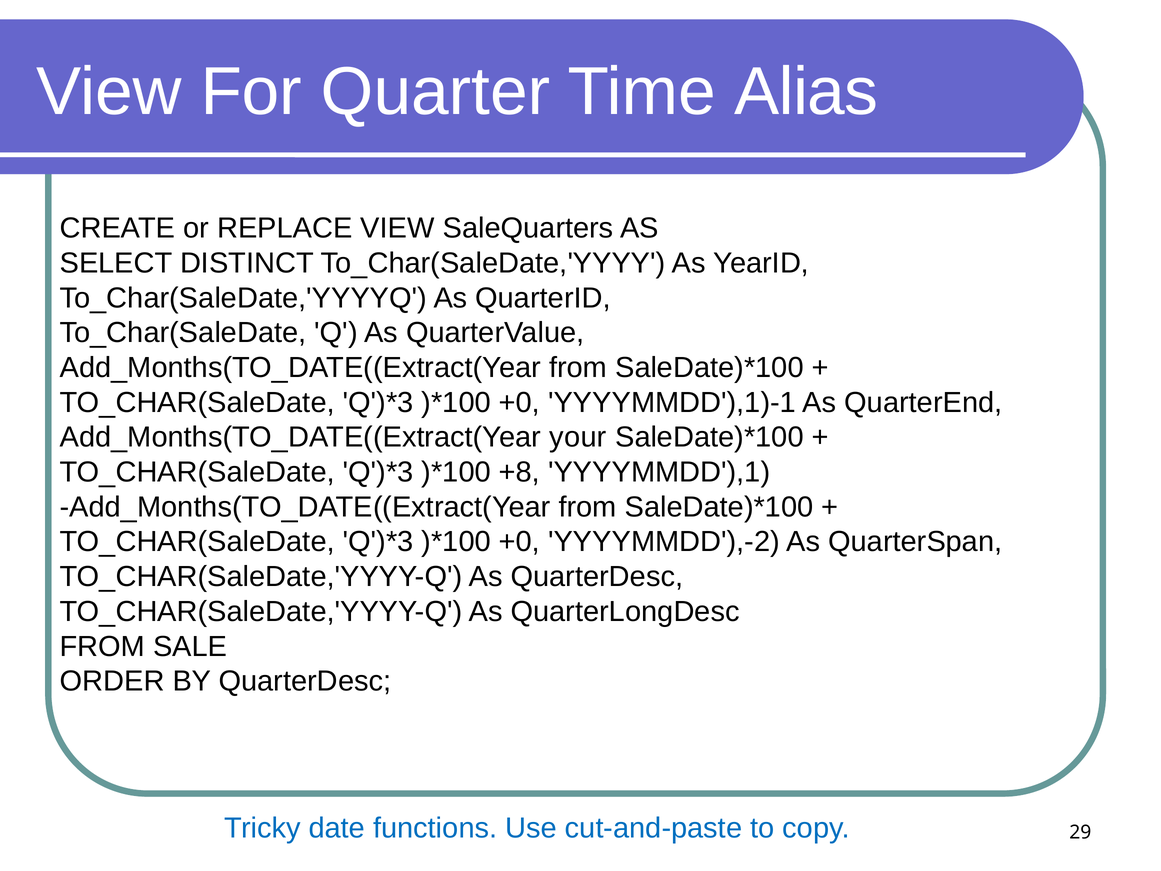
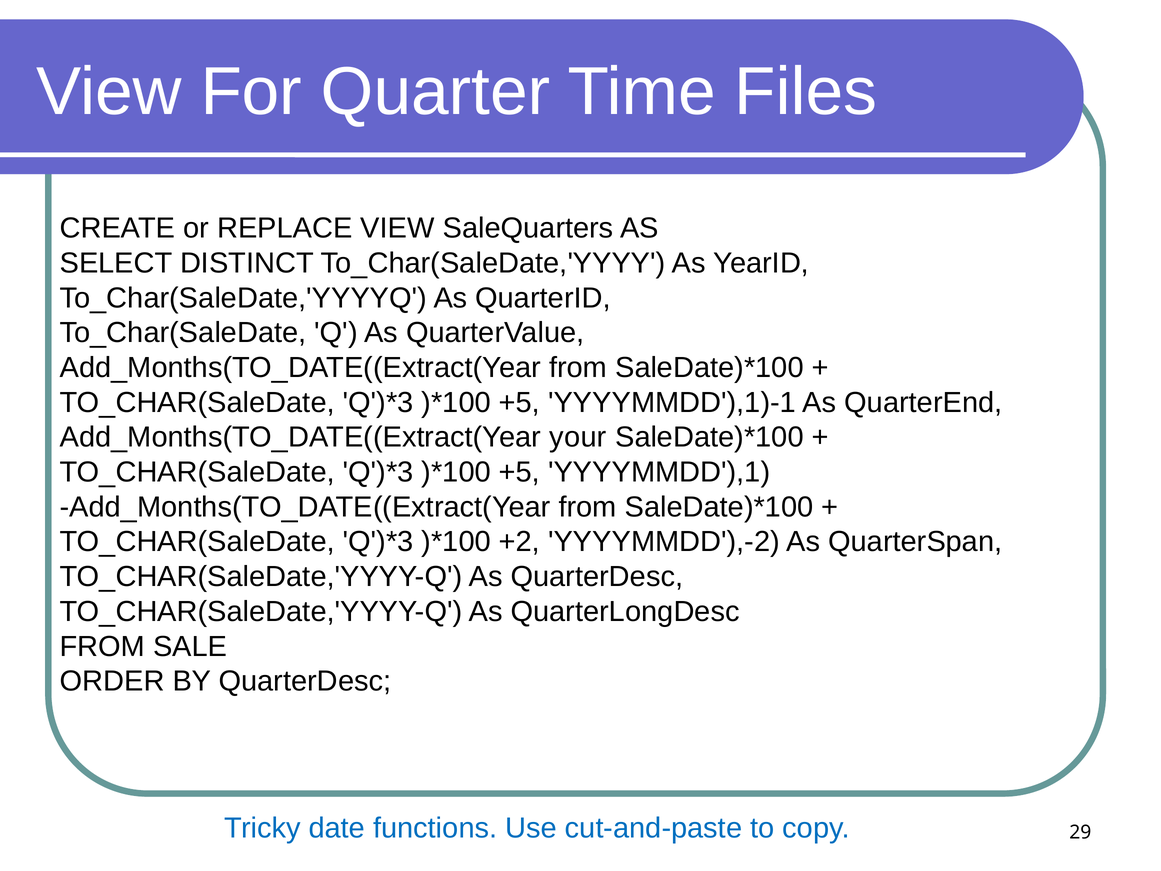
Alias: Alias -> Files
+0 at (519, 402): +0 -> +5
+8 at (519, 472): +8 -> +5
+0 at (519, 542): +0 -> +2
